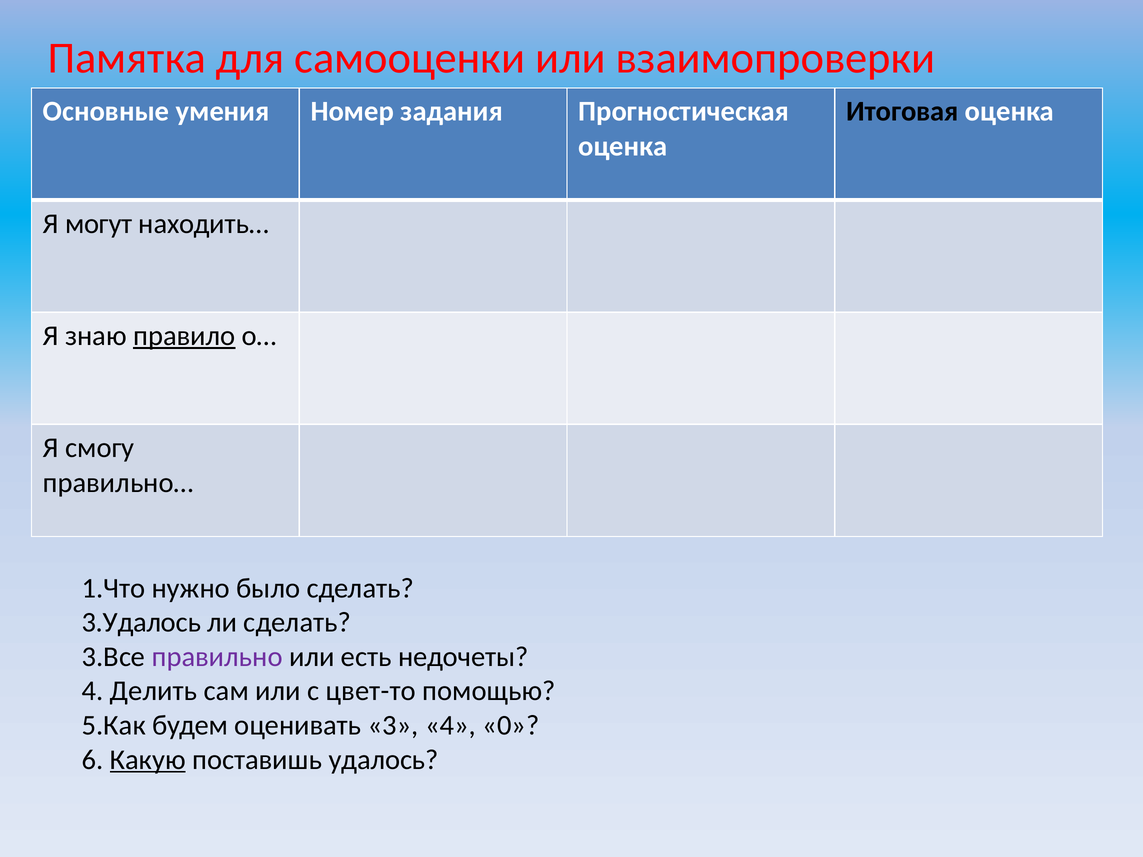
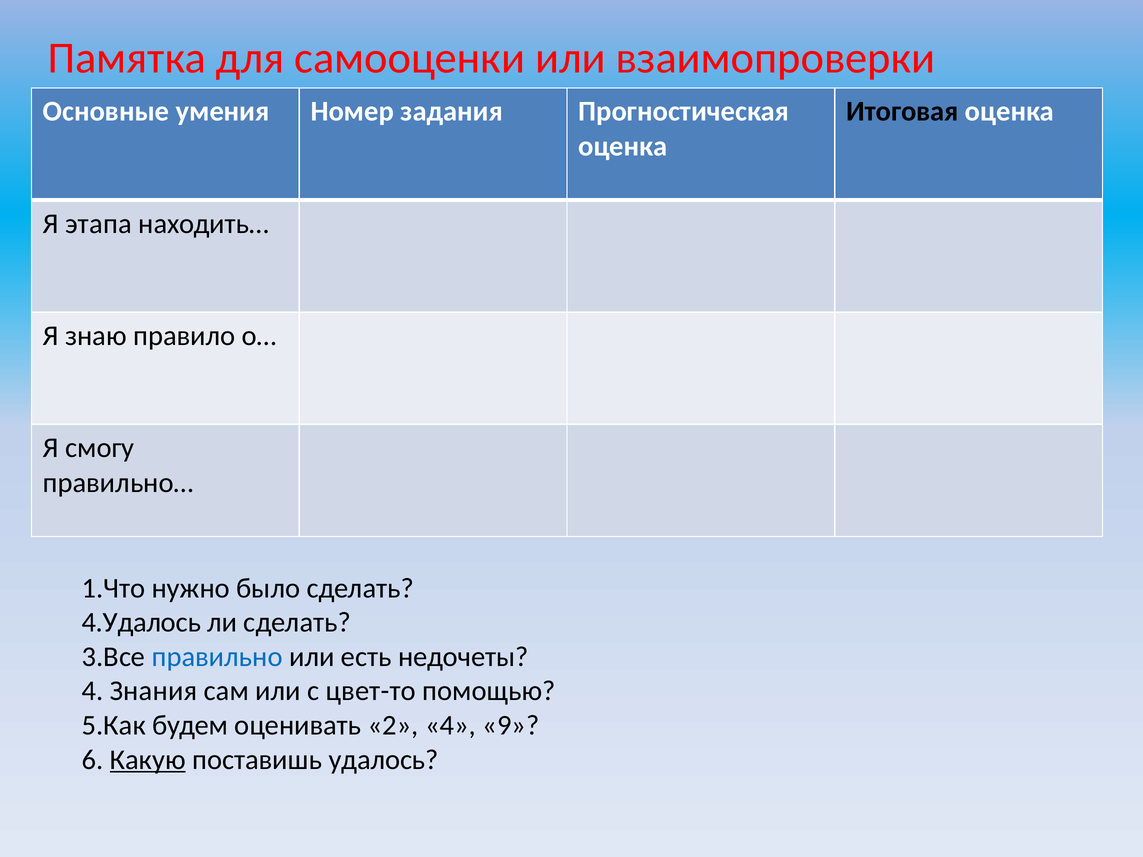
могут: могут -> этапа
правило underline: present -> none
3.Удалось: 3.Удалось -> 4.Удалось
правильно colour: purple -> blue
Делить: Делить -> Знания
3: 3 -> 2
0: 0 -> 9
